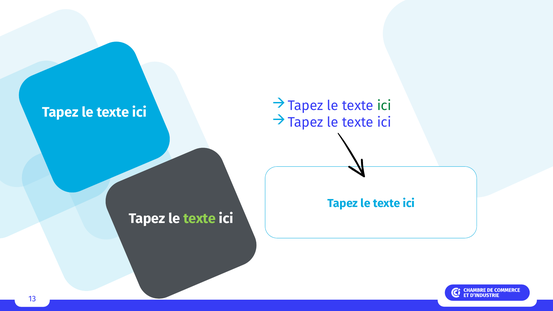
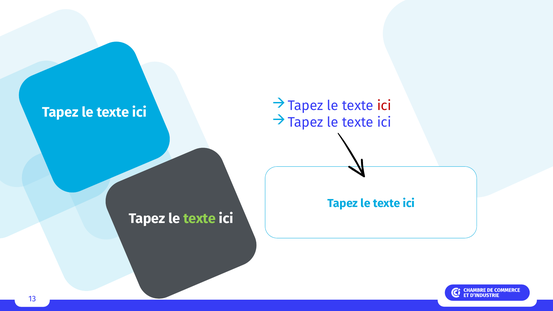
ici at (384, 106) colour: green -> red
